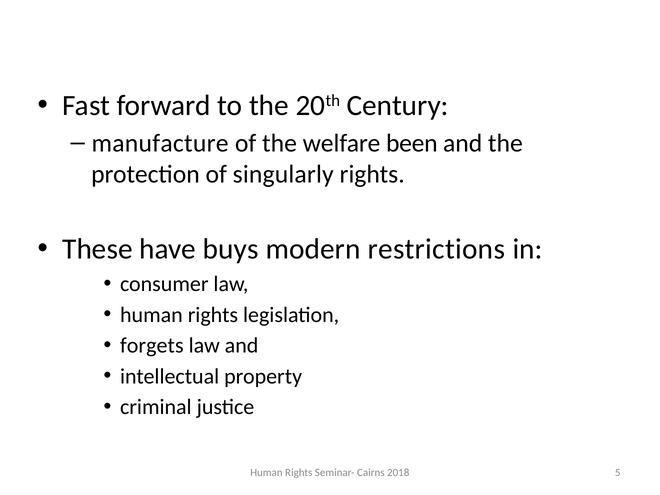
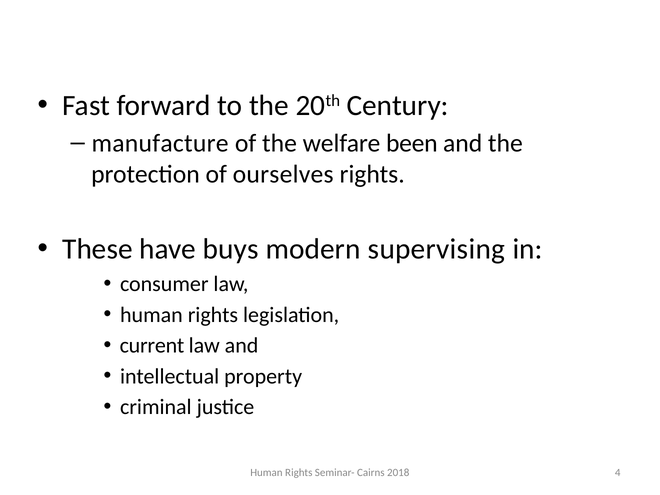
singularly: singularly -> ourselves
restrictions: restrictions -> supervising
forgets: forgets -> current
5: 5 -> 4
